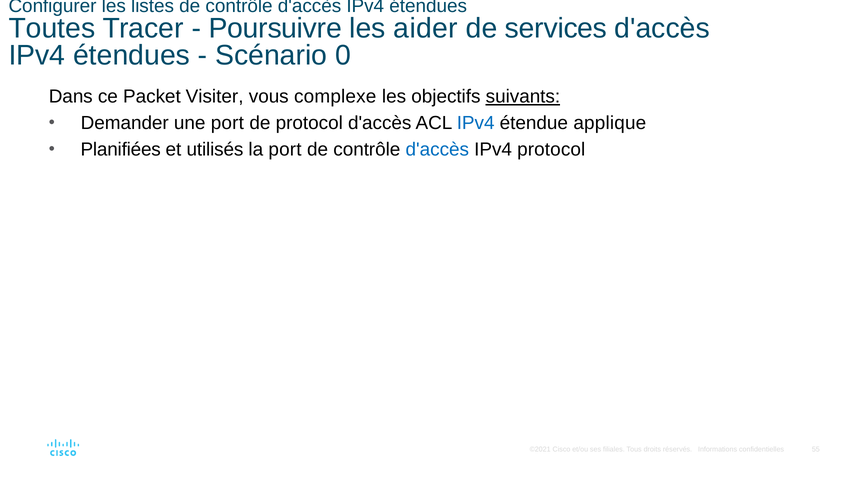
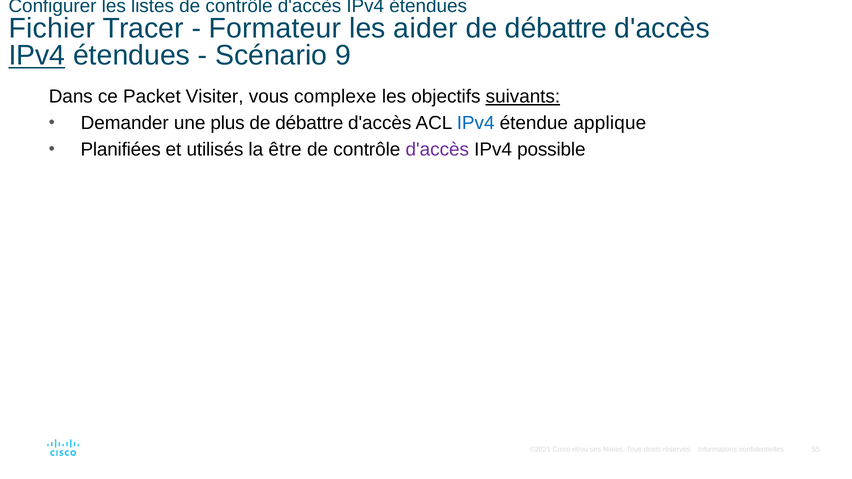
Toutes: Toutes -> Fichier
Poursuivre: Poursuivre -> Formateur
services at (556, 28): services -> débattre
IPv4 at (37, 56) underline: none -> present
0: 0 -> 9
une port: port -> plus
protocol at (309, 123): protocol -> débattre
la port: port -> être
d'accès at (437, 150) colour: blue -> purple
IPv4 protocol: protocol -> possible
